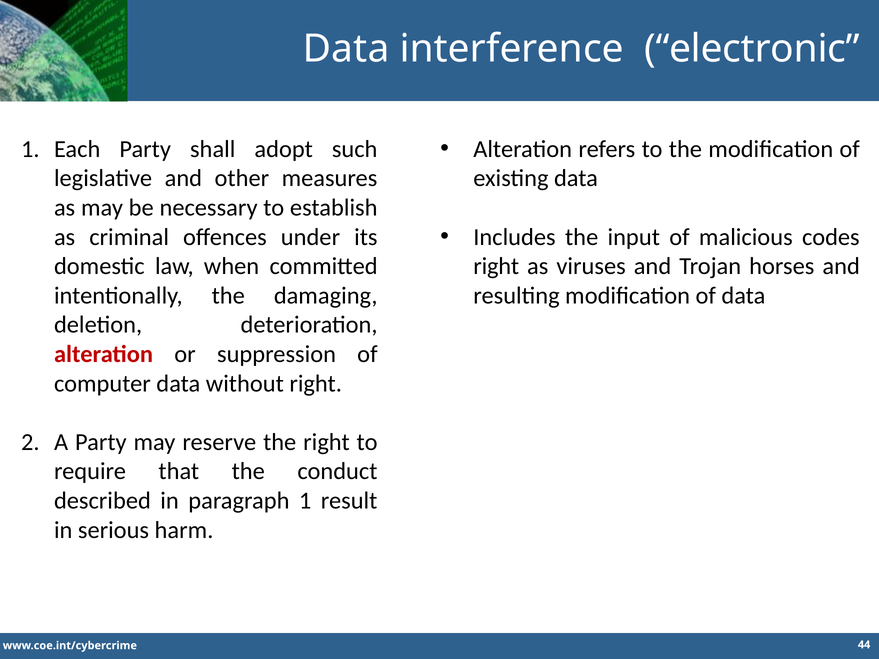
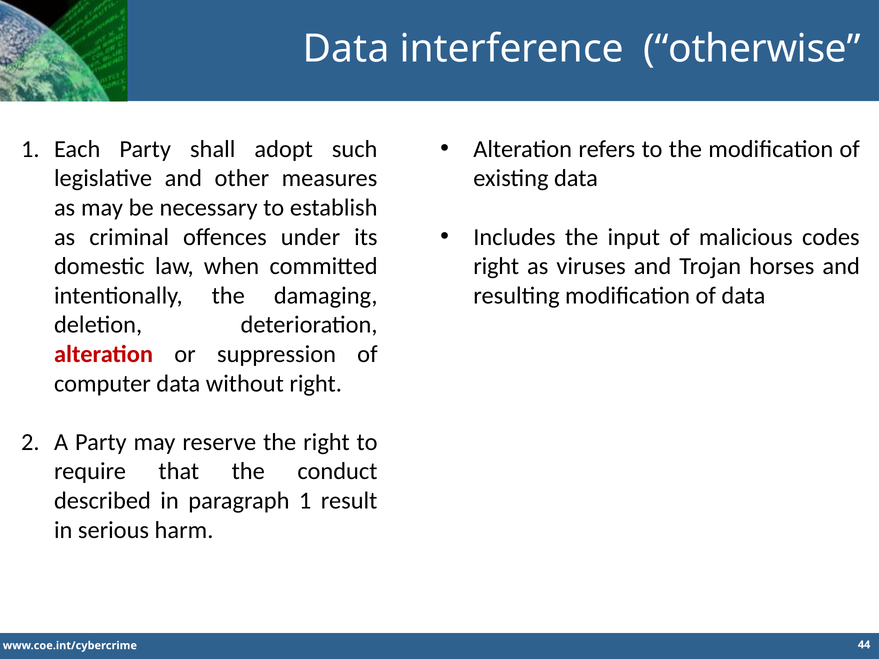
electronic: electronic -> otherwise
